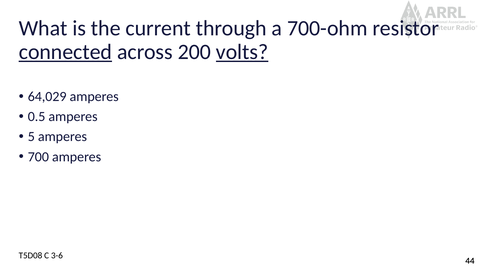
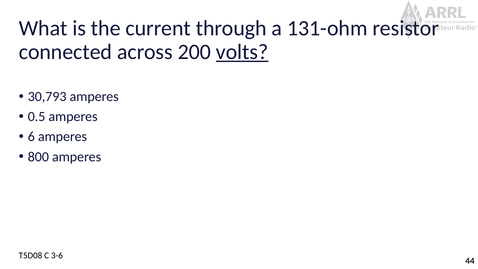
700-ohm: 700-ohm -> 131-ohm
connected underline: present -> none
64,029: 64,029 -> 30,793
5: 5 -> 6
700: 700 -> 800
